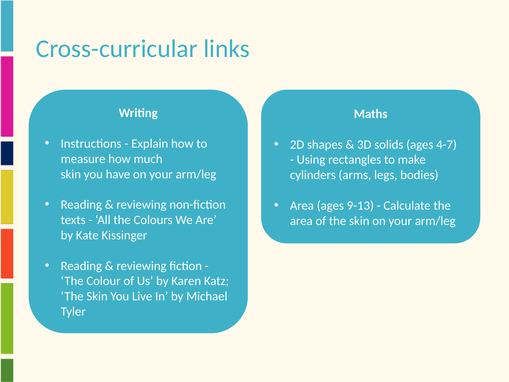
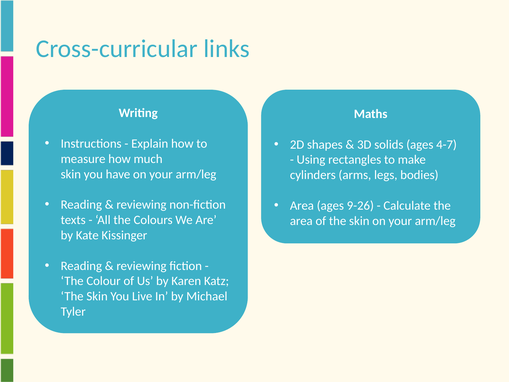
9-13: 9-13 -> 9-26
